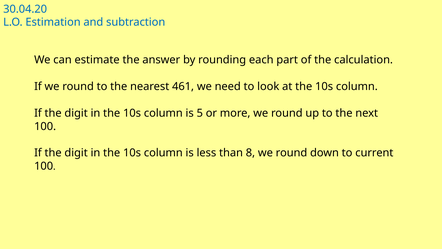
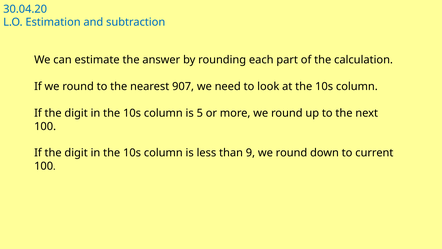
461: 461 -> 907
8: 8 -> 9
